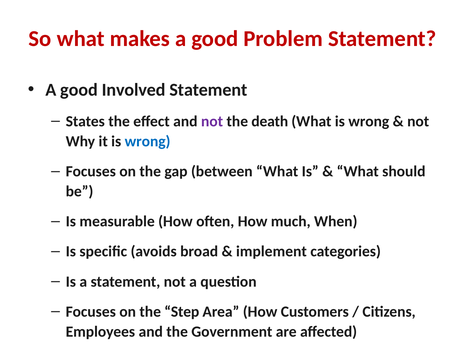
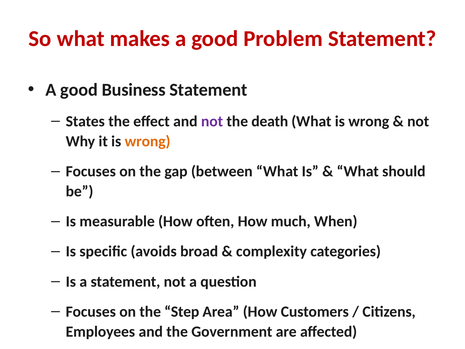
Involved: Involved -> Business
wrong at (148, 141) colour: blue -> orange
implement: implement -> complexity
